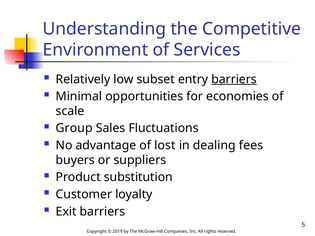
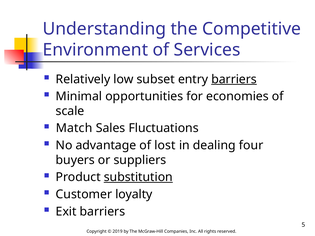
Group: Group -> Match
fees: fees -> four
substitution underline: none -> present
